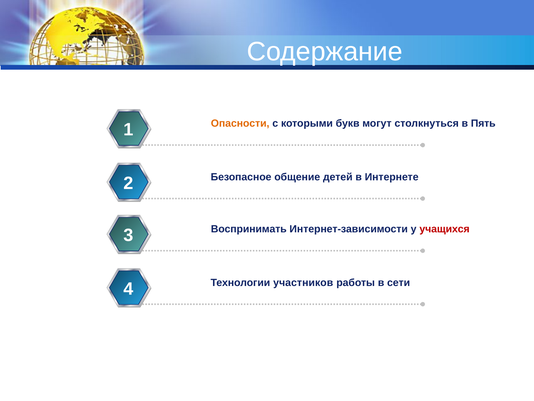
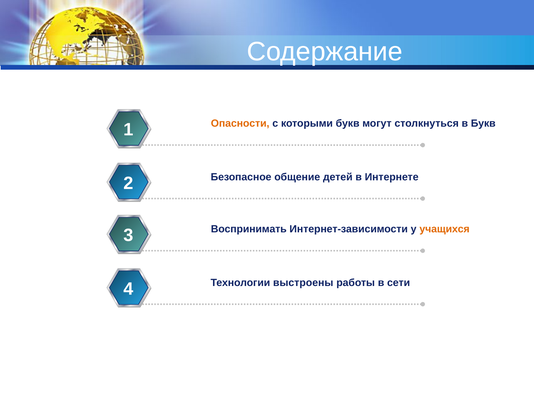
в Пять: Пять -> Букв
учащихся colour: red -> orange
участников: участников -> выстроены
